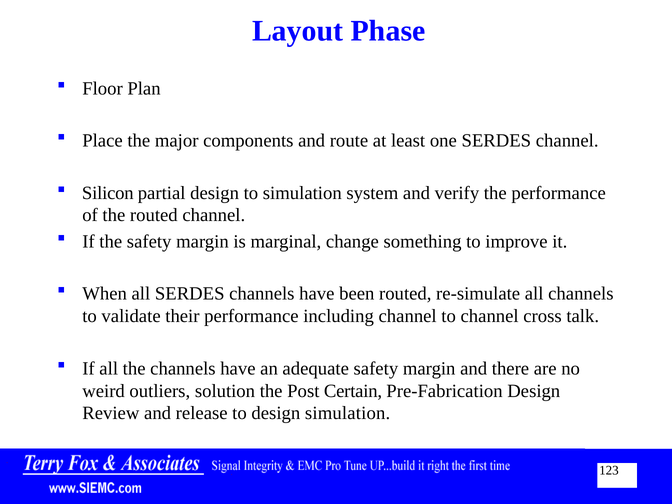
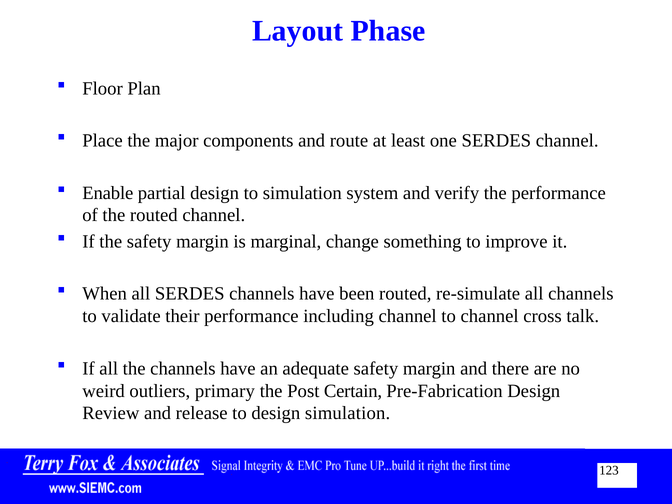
Silicon: Silicon -> Enable
solution: solution -> primary
